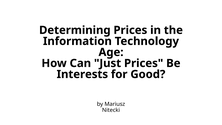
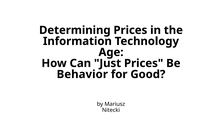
Interests: Interests -> Behavior
